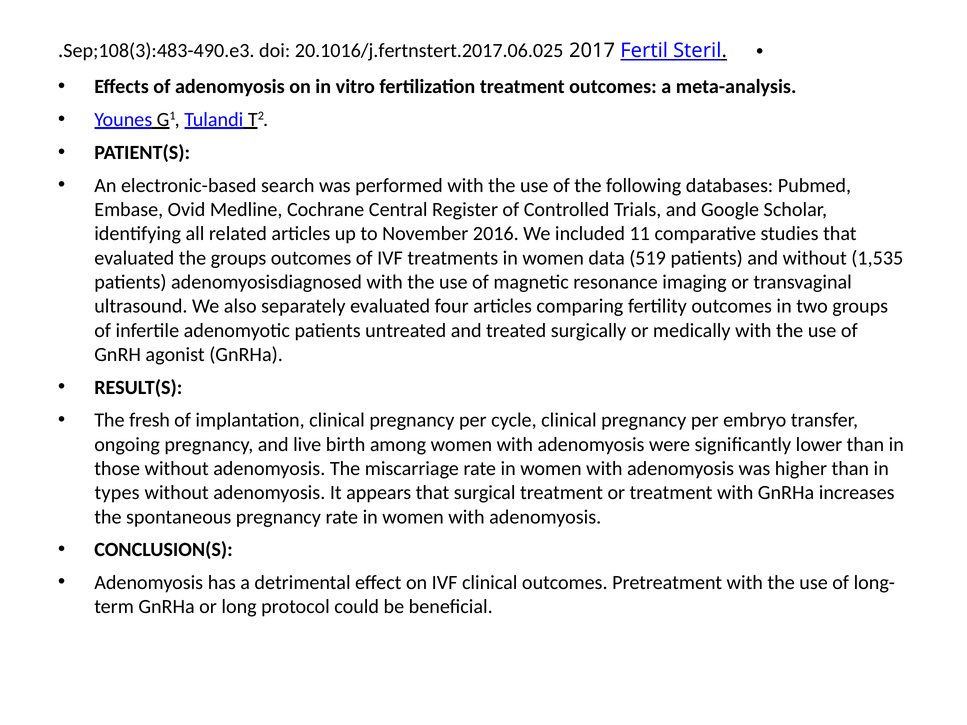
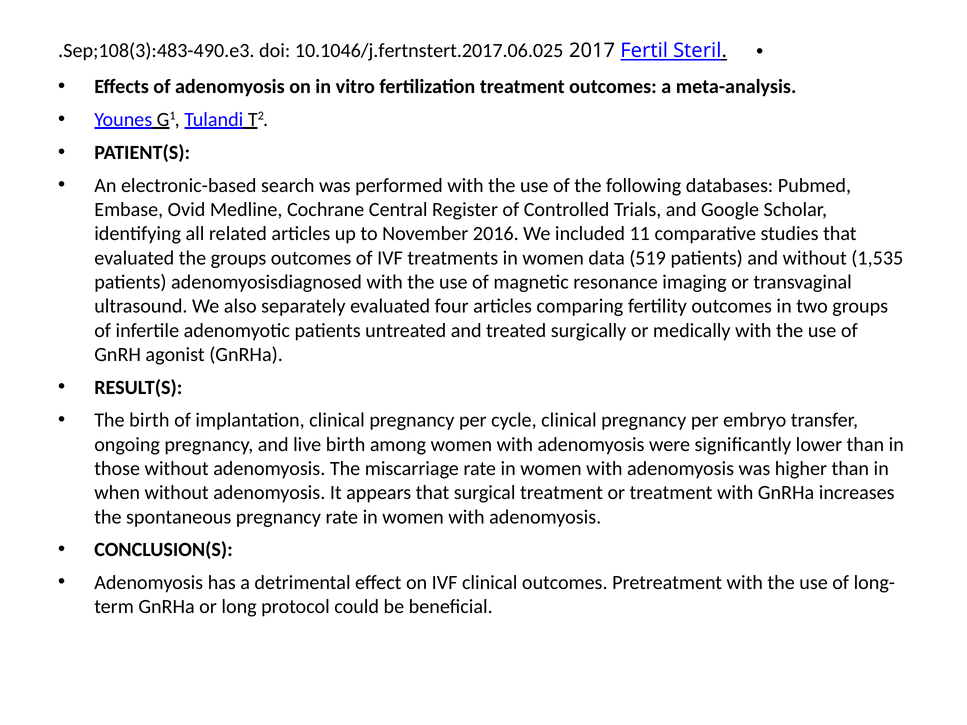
20.1016/j.fertnstert.2017.06.025: 20.1016/j.fertnstert.2017.06.025 -> 10.1046/j.fertnstert.2017.06.025
The fresh: fresh -> birth
types: types -> when
